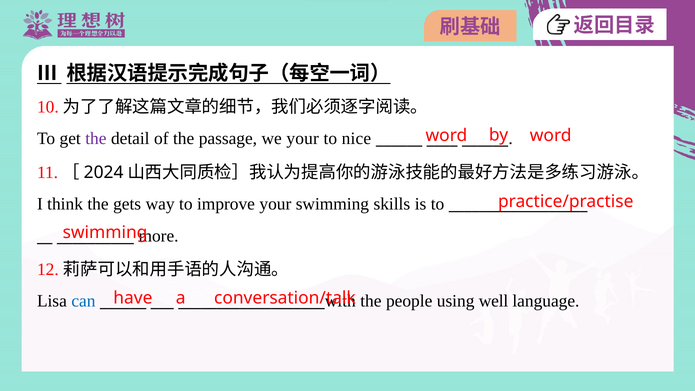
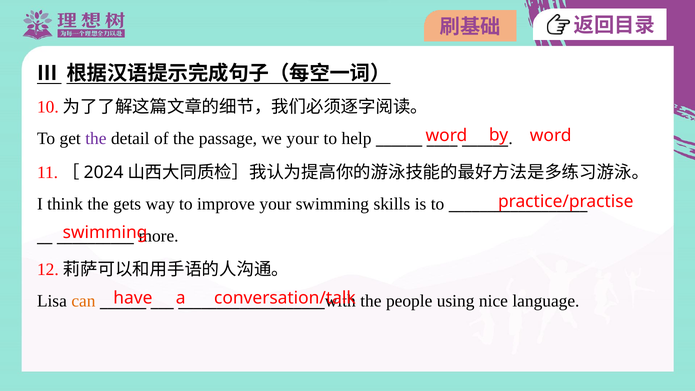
nice: nice -> help
can colour: blue -> orange
well: well -> nice
